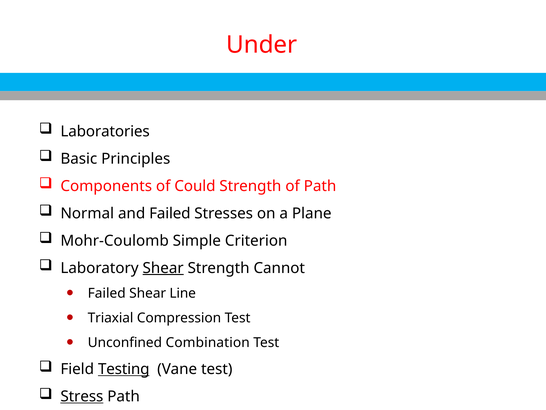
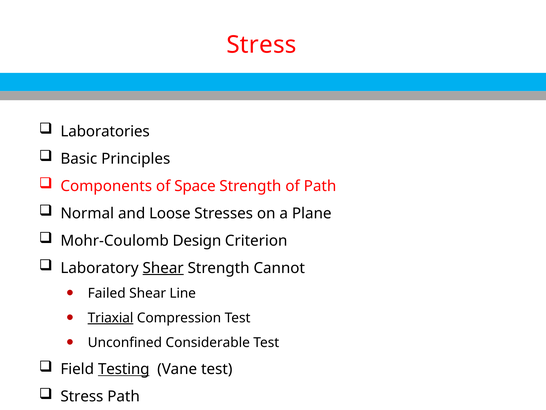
Under at (262, 45): Under -> Stress
Could: Could -> Space
and Failed: Failed -> Loose
Simple: Simple -> Design
Triaxial underline: none -> present
Combination: Combination -> Considerable
Stress at (82, 396) underline: present -> none
